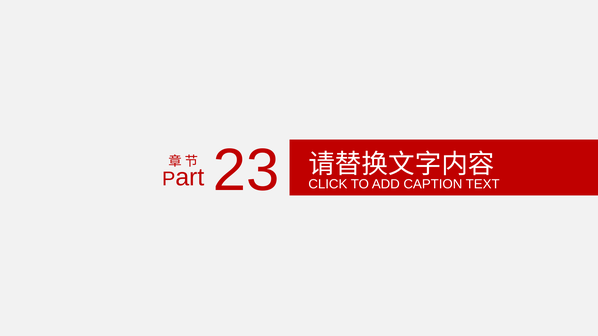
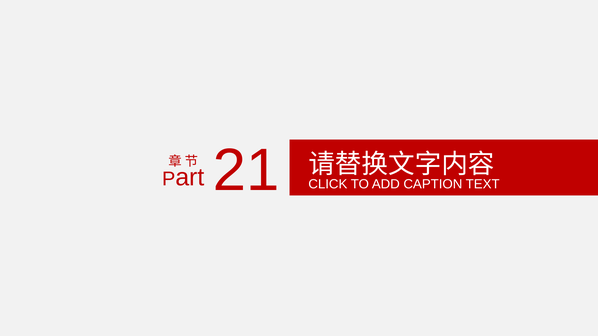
23: 23 -> 21
